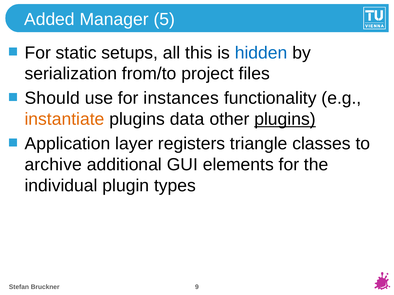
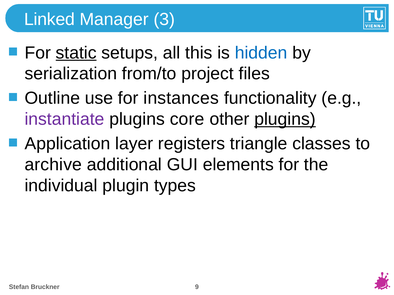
Added: Added -> Linked
5: 5 -> 3
static underline: none -> present
Should: Should -> Outline
instantiate colour: orange -> purple
data: data -> core
